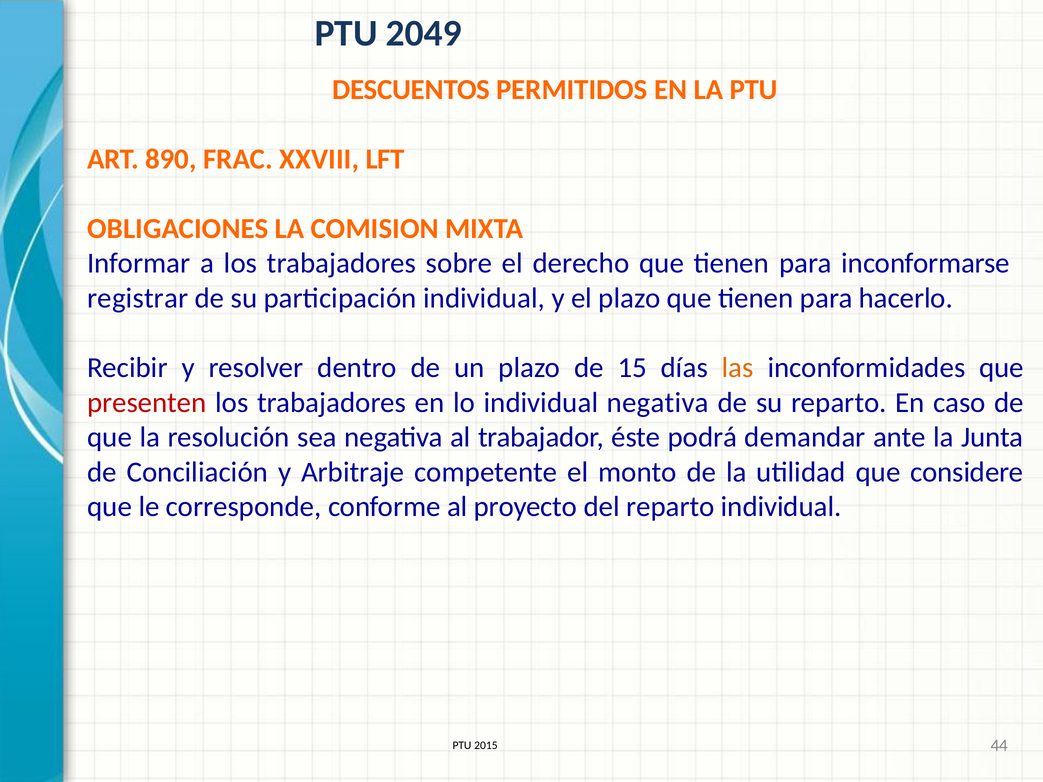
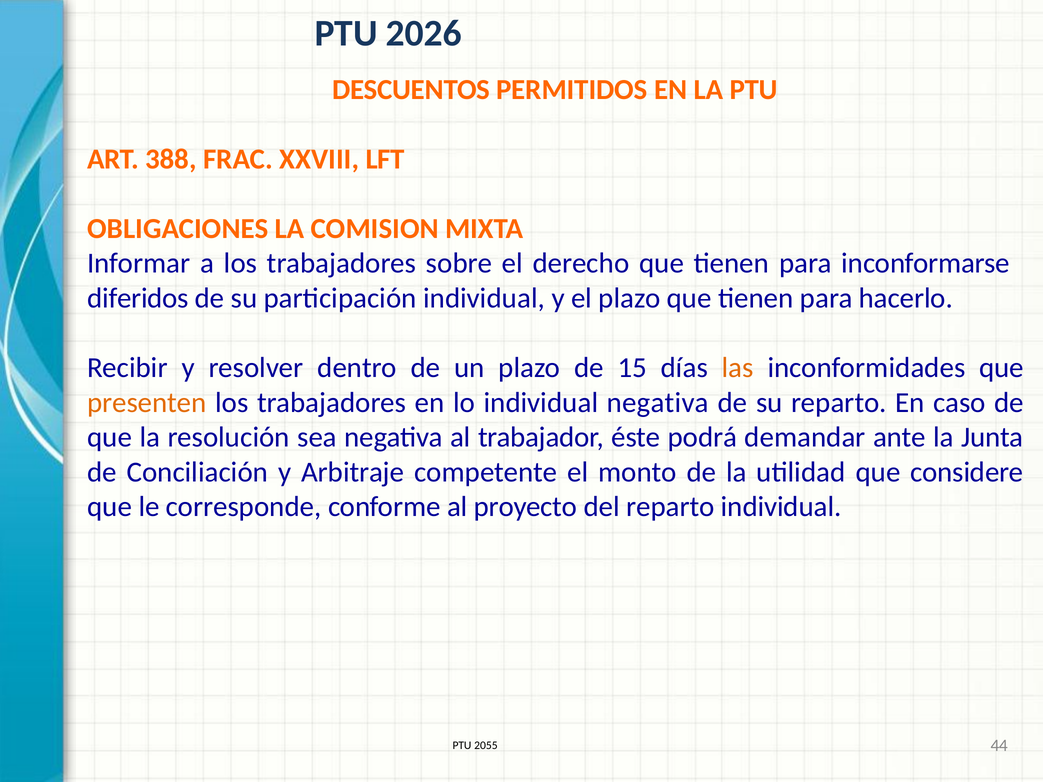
2049: 2049 -> 2026
890: 890 -> 388
registrar: registrar -> diferidos
presenten colour: red -> orange
2015: 2015 -> 2055
